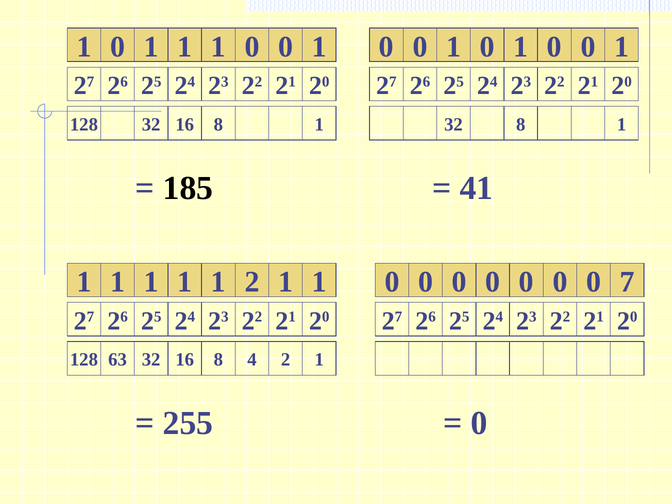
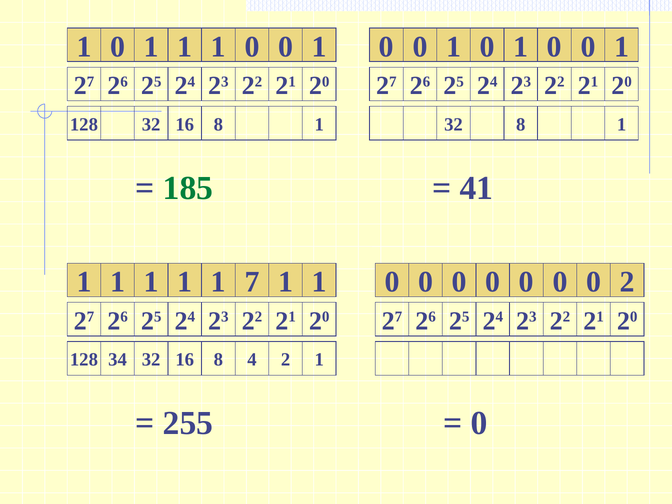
185 colour: black -> green
1 2: 2 -> 7
0 7: 7 -> 2
63: 63 -> 34
